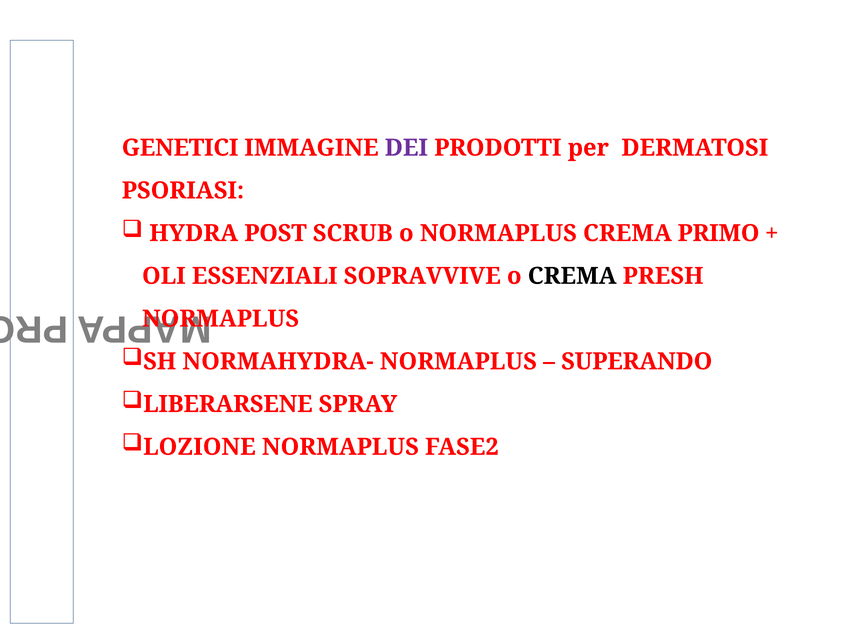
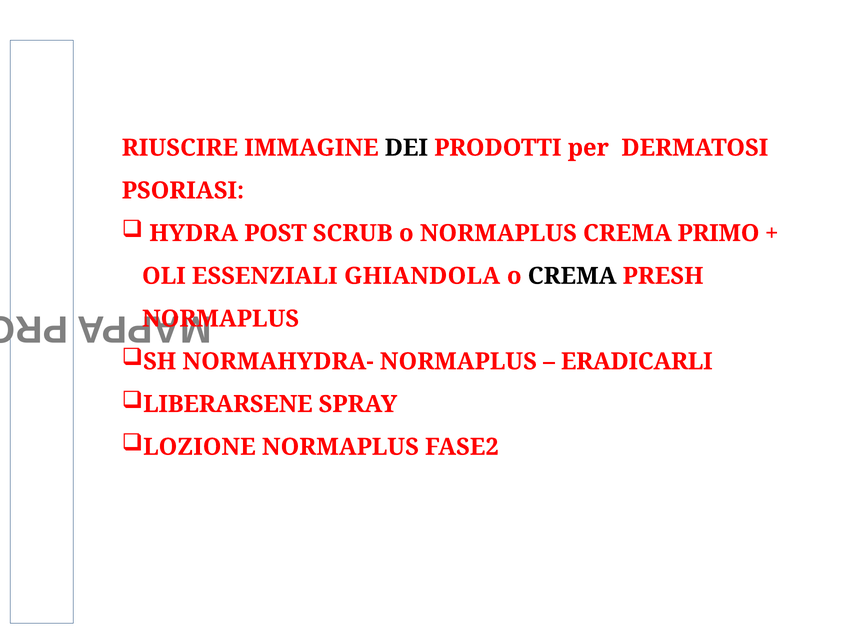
GENETICI: GENETICI -> RIUSCIRE
DEI colour: purple -> black
SOPRAVVIVE: SOPRAVVIVE -> GHIANDOLA
SUPERANDO: SUPERANDO -> ERADICARLI
